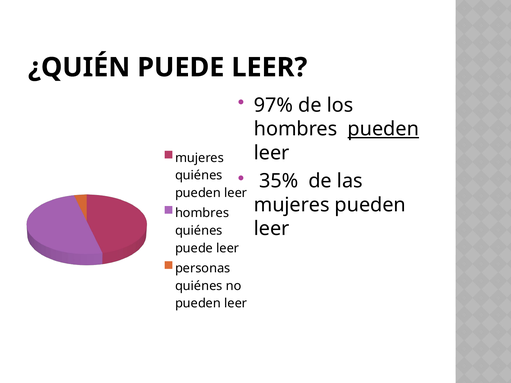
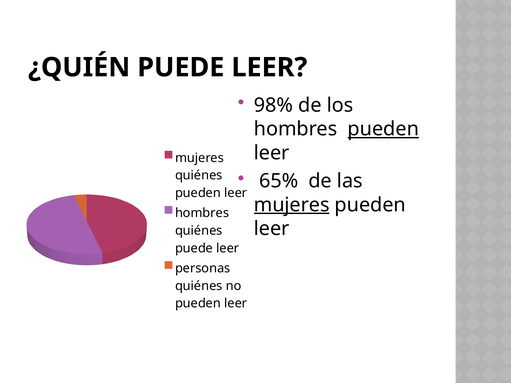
97%: 97% -> 98%
35%: 35% -> 65%
mujeres at (292, 205) underline: none -> present
